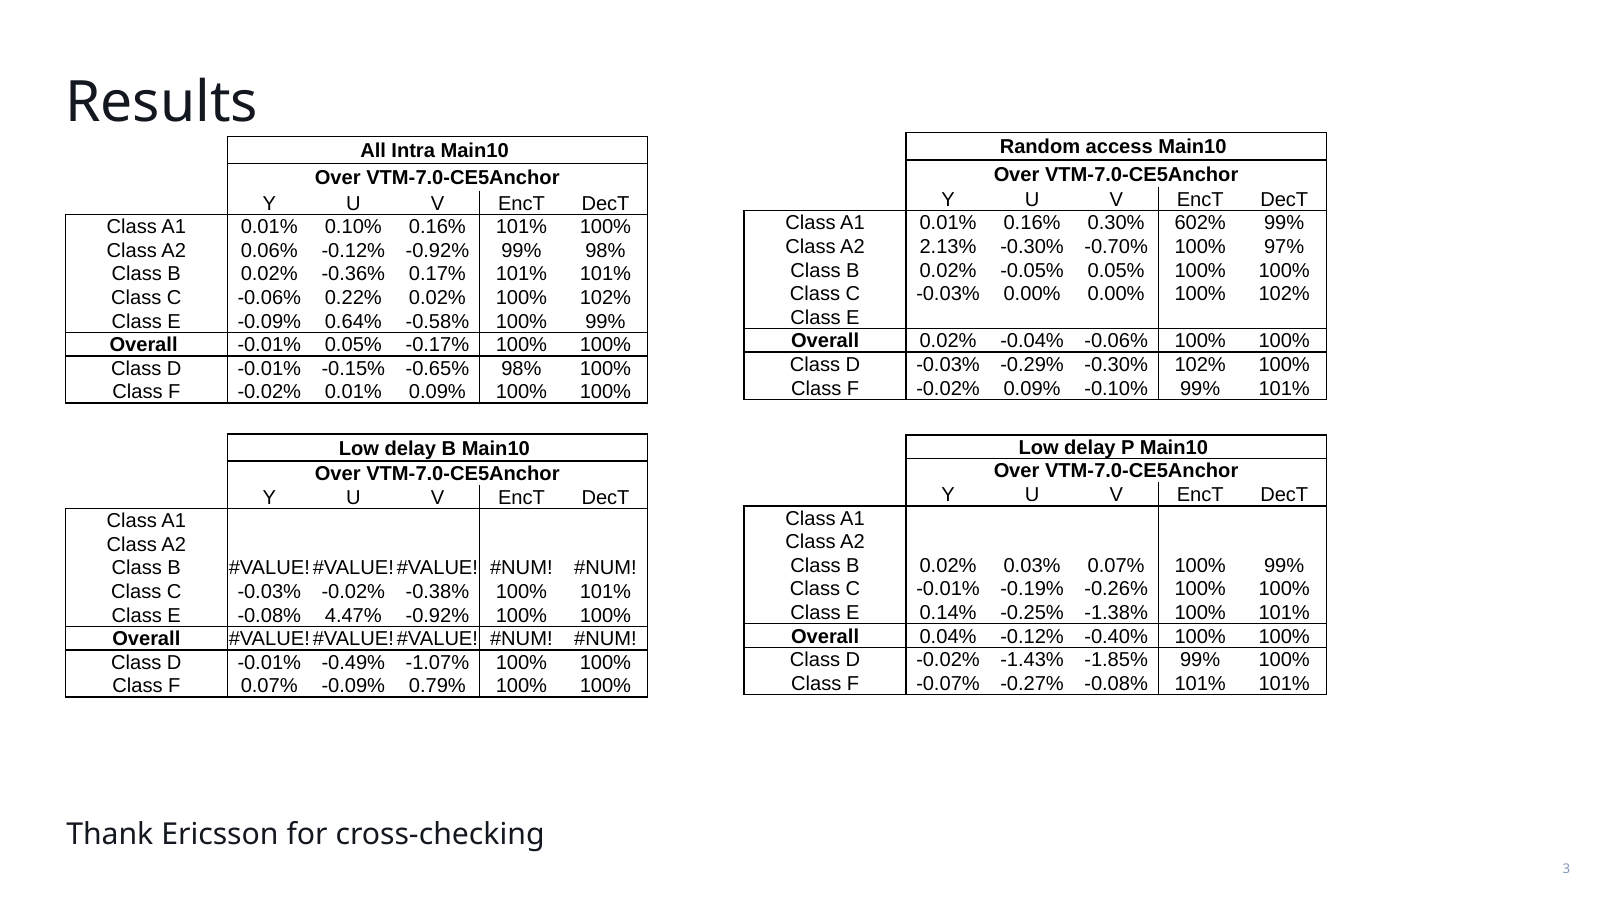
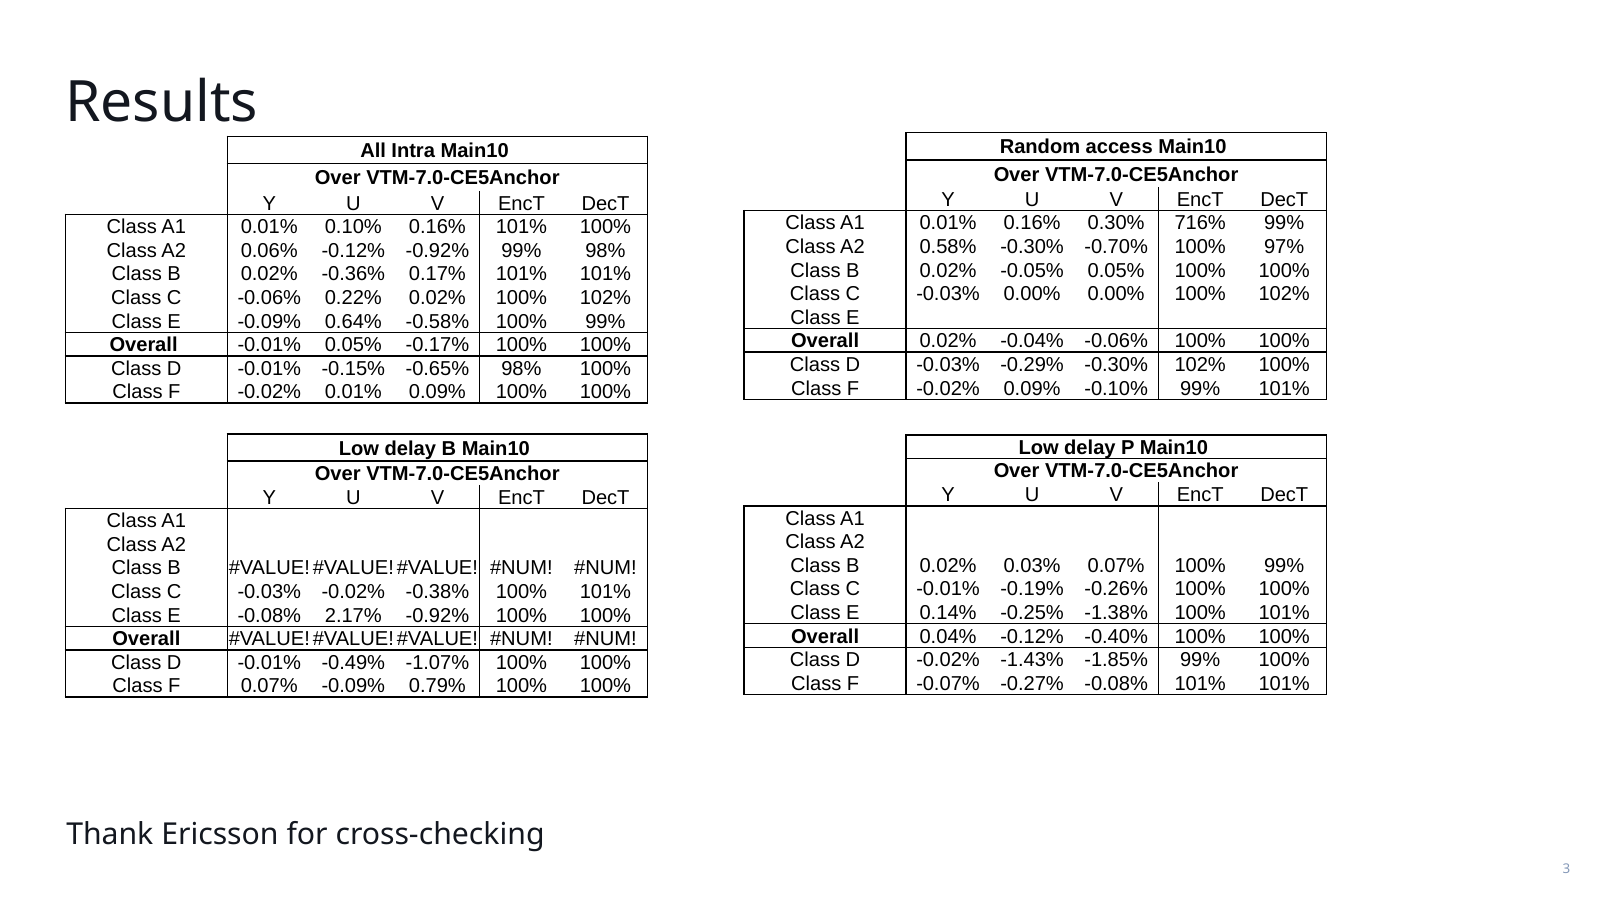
602%: 602% -> 716%
2.13%: 2.13% -> 0.58%
4.47%: 4.47% -> 2.17%
